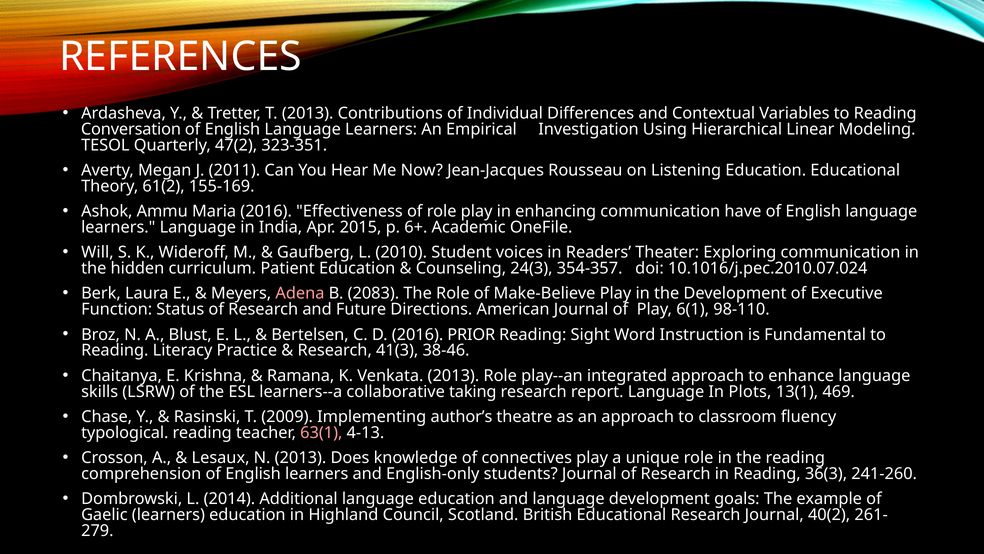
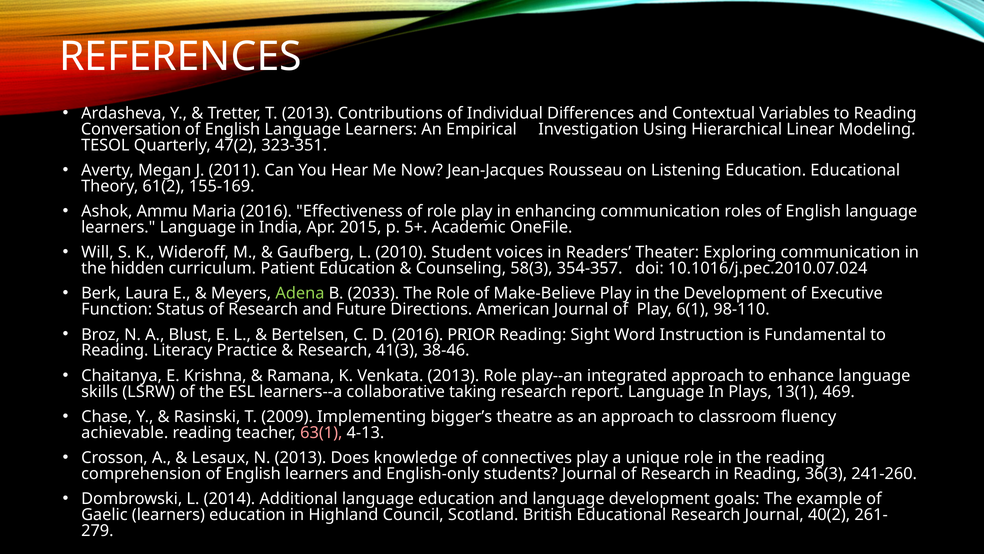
have: have -> roles
6+: 6+ -> 5+
24(3: 24(3 -> 58(3
Adena colour: pink -> light green
2083: 2083 -> 2033
Plots: Plots -> Plays
author’s: author’s -> bigger’s
typological: typological -> achievable
